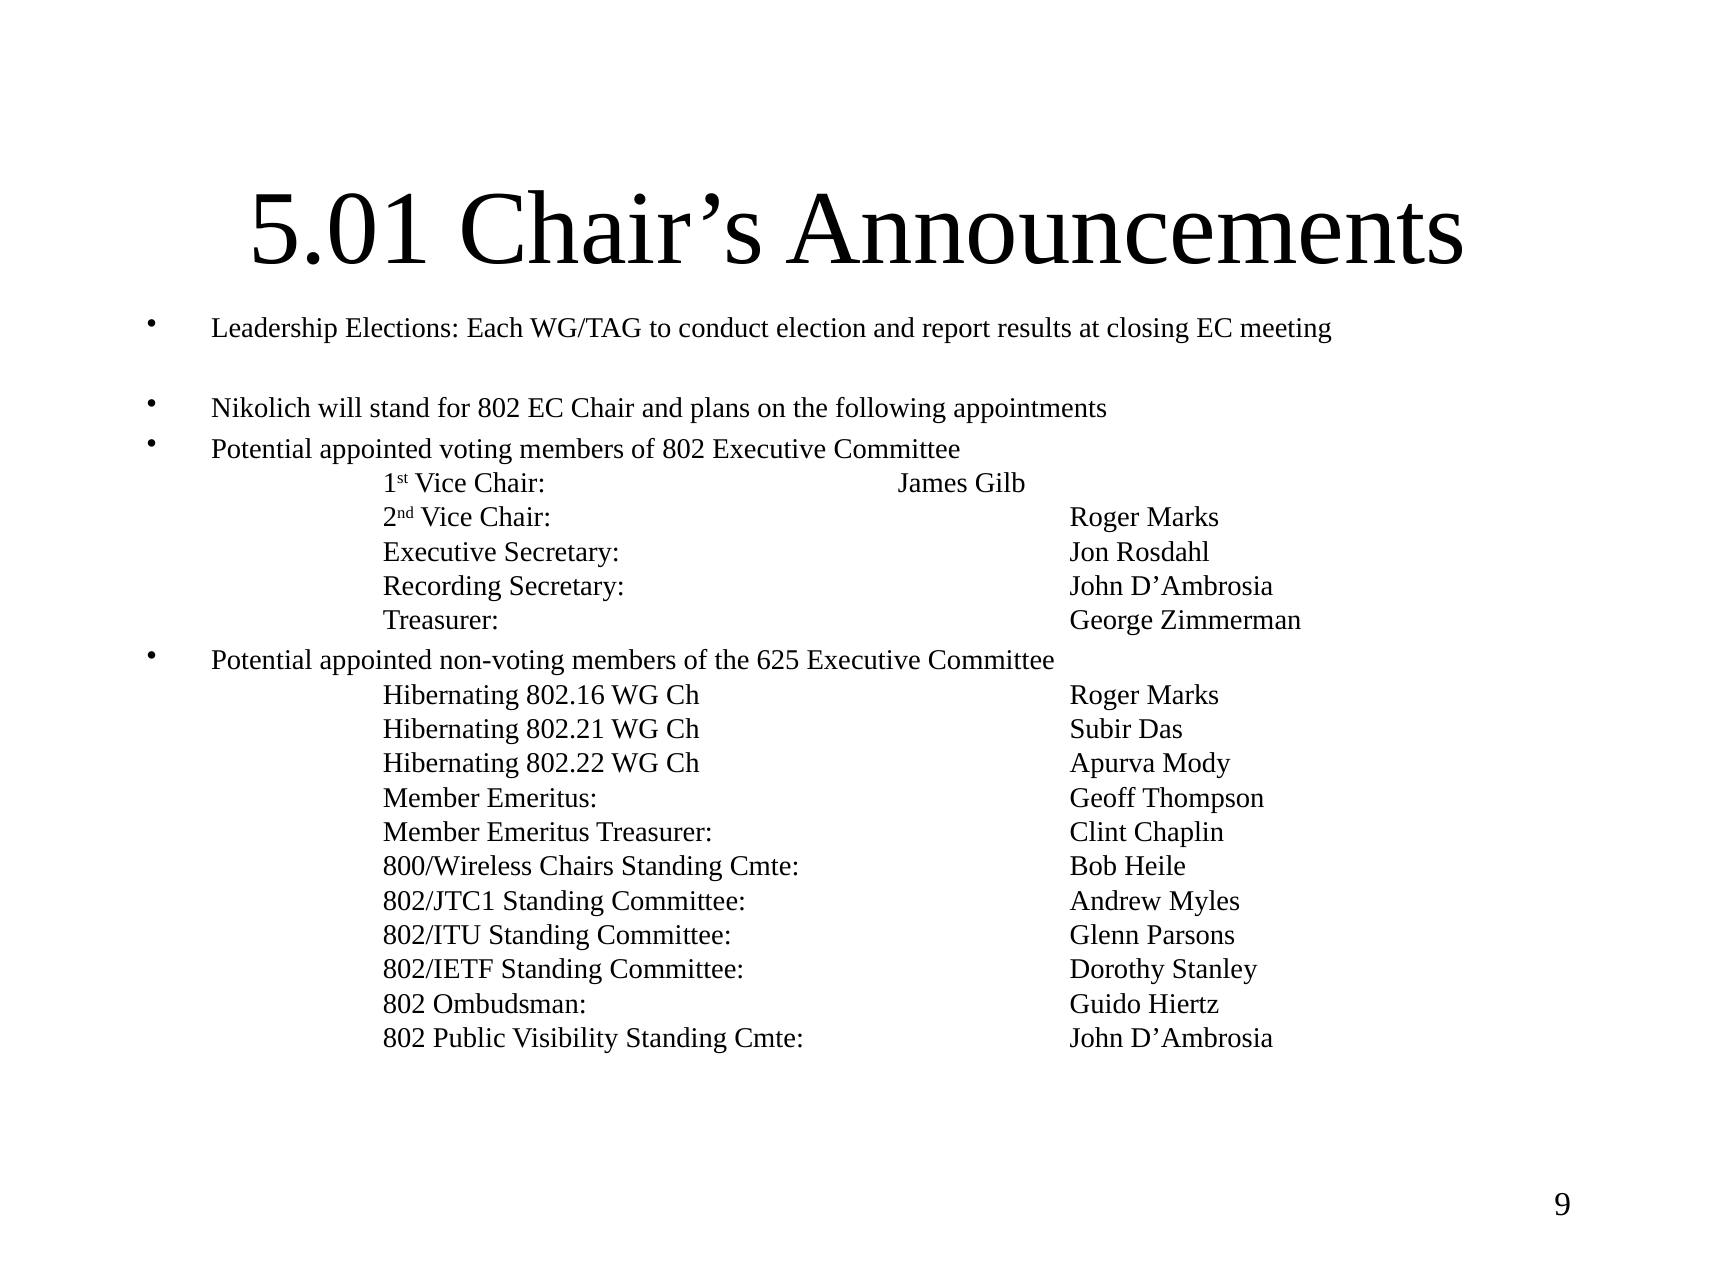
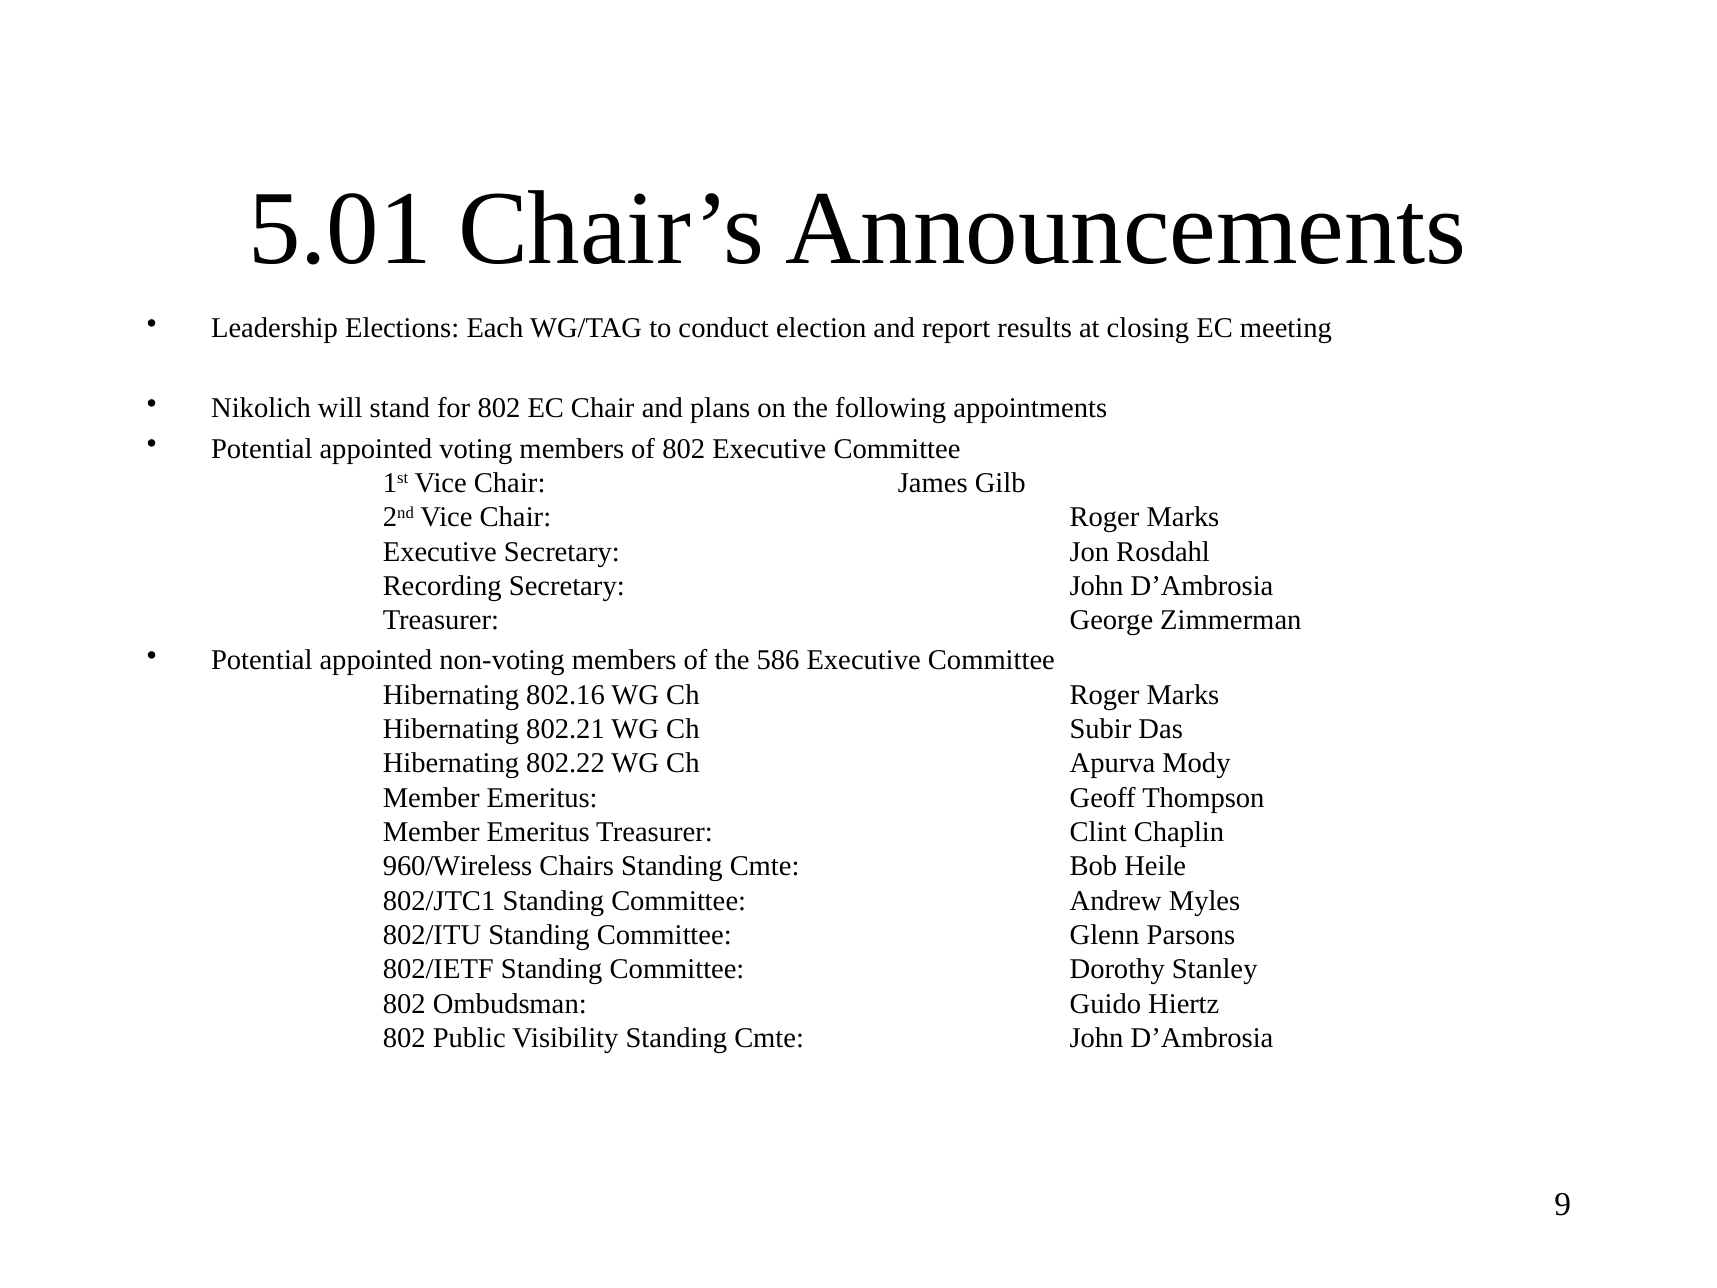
625: 625 -> 586
800/Wireless: 800/Wireless -> 960/Wireless
